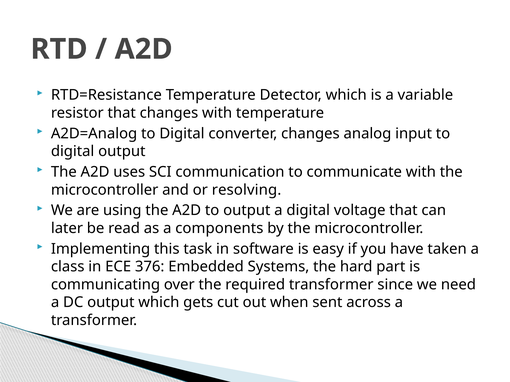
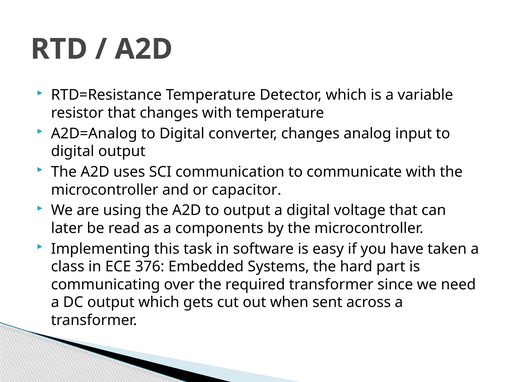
resolving: resolving -> capacitor
